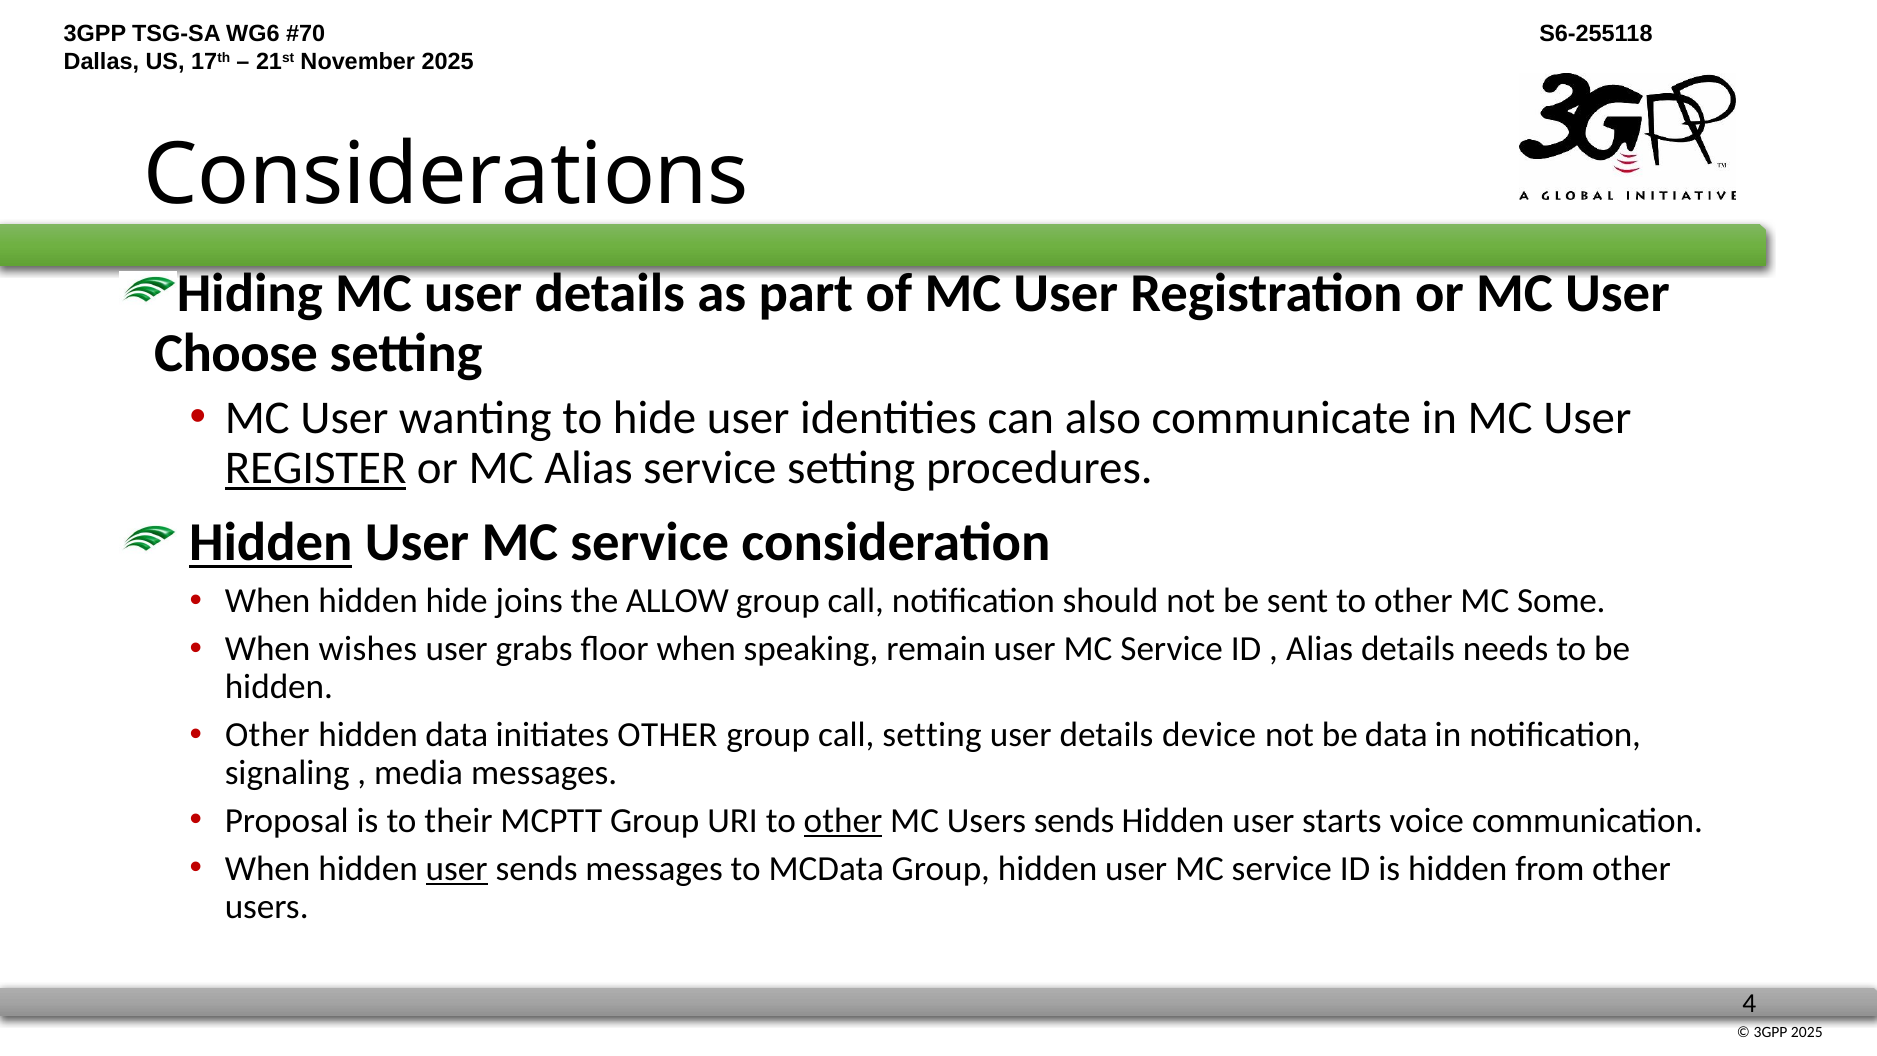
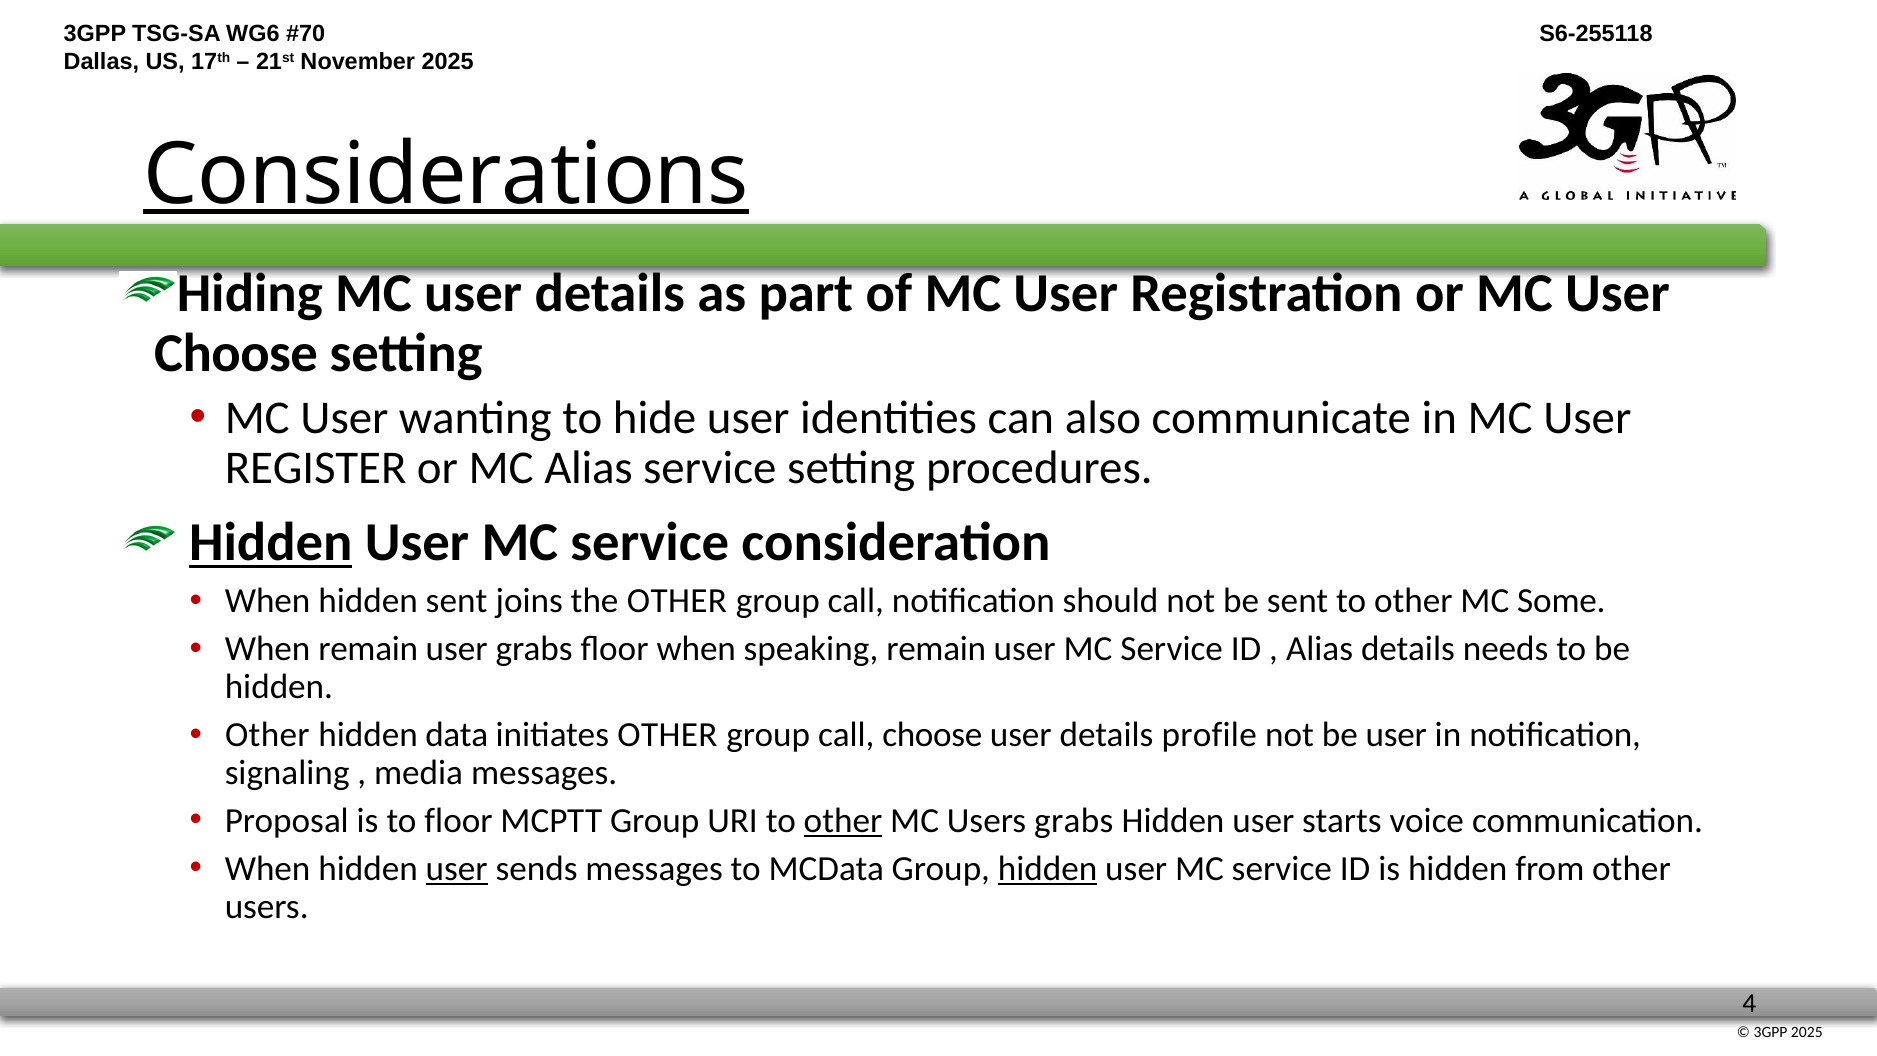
Considerations underline: none -> present
REGISTER underline: present -> none
hidden hide: hide -> sent
the ALLOW: ALLOW -> OTHER
When wishes: wishes -> remain
call setting: setting -> choose
device: device -> profile
be data: data -> user
to their: their -> floor
Users sends: sends -> grabs
hidden at (1048, 868) underline: none -> present
